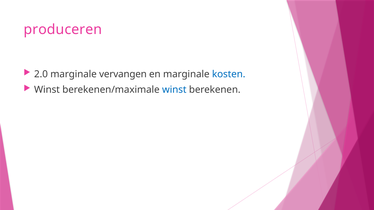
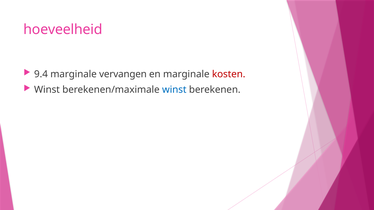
produceren: produceren -> hoeveelheid
2.0: 2.0 -> 9.4
kosten colour: blue -> red
